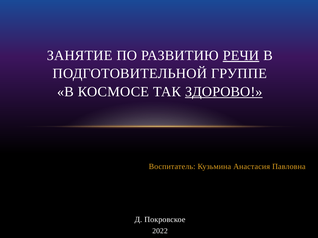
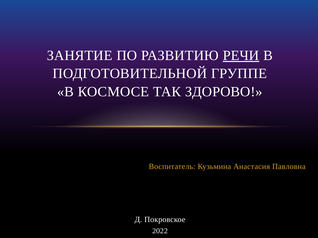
ЗДОРОВО underline: present -> none
